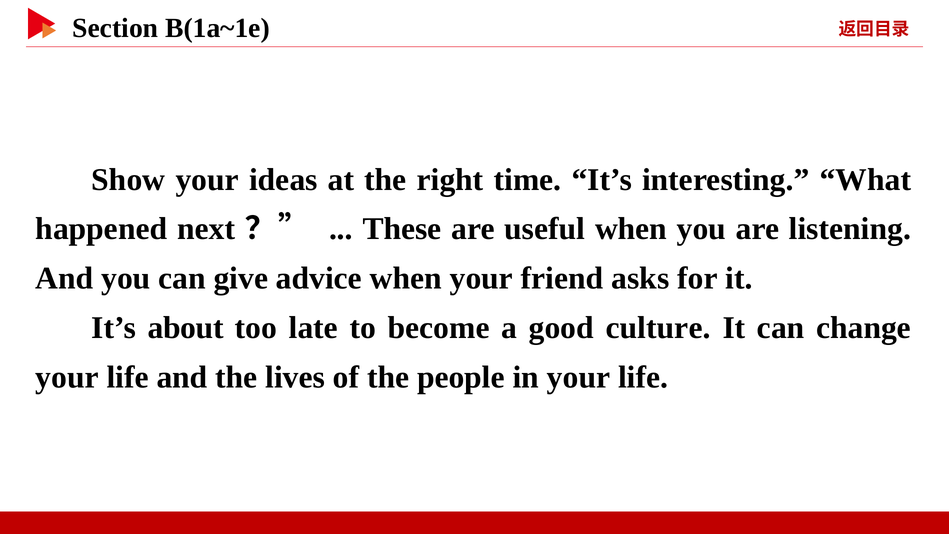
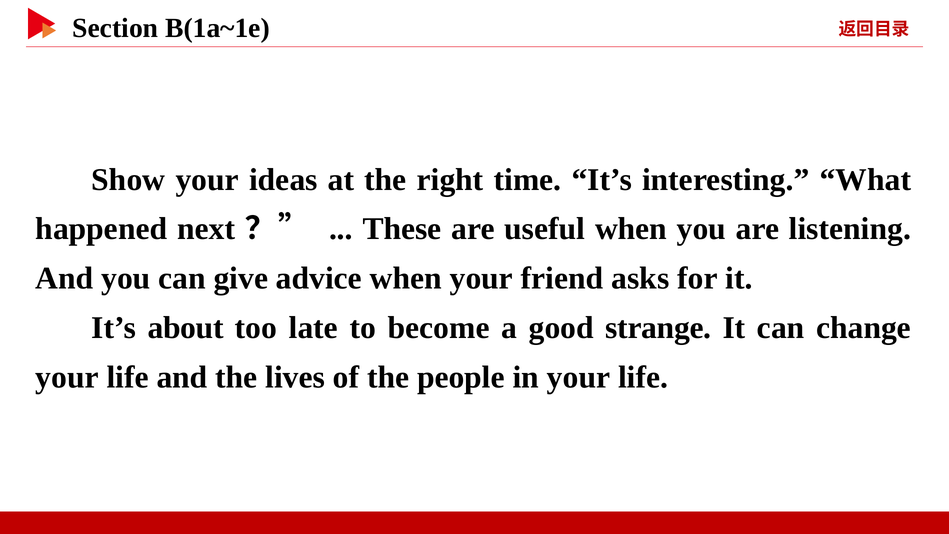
culture: culture -> strange
